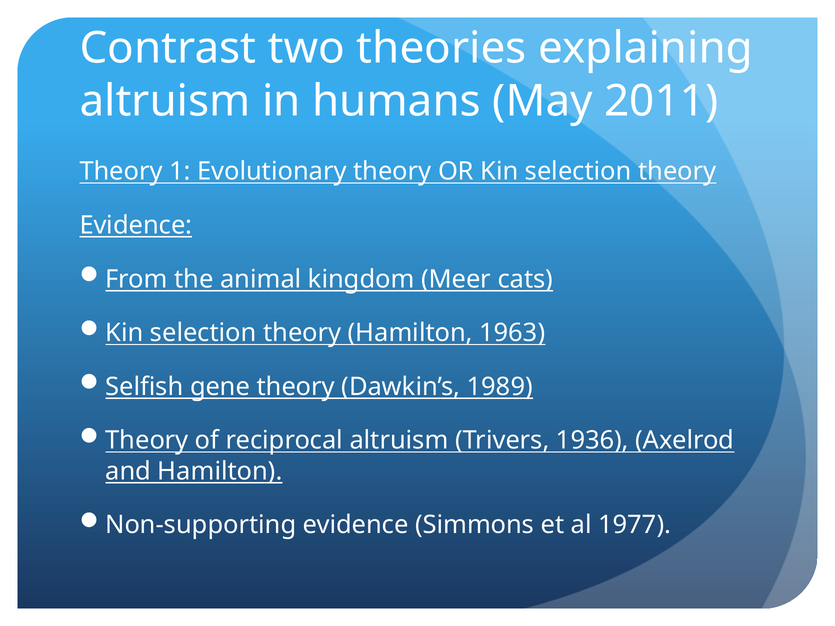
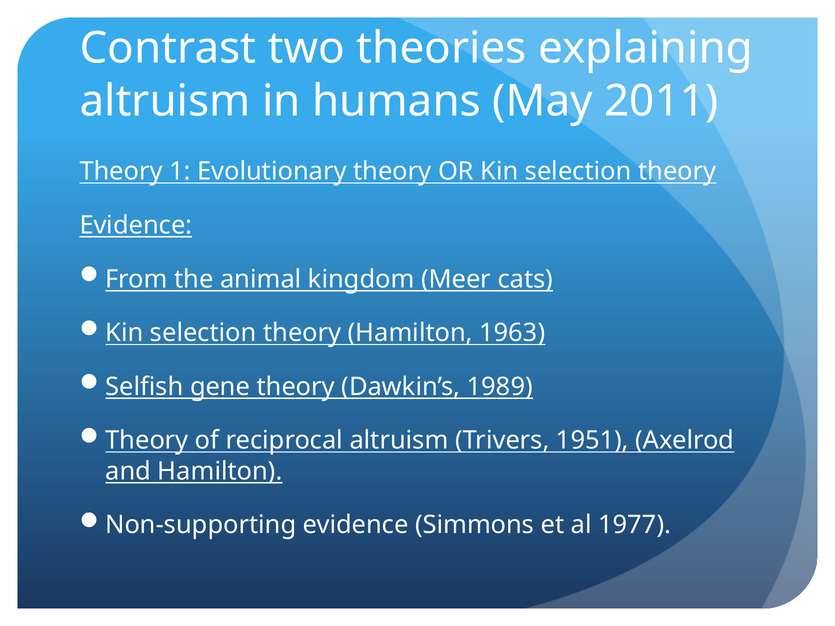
1936: 1936 -> 1951
